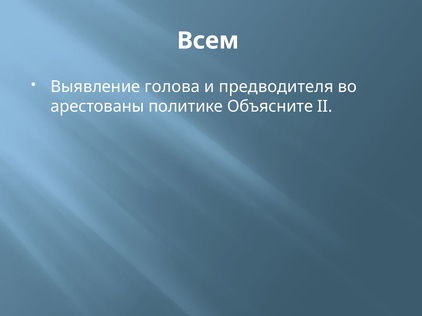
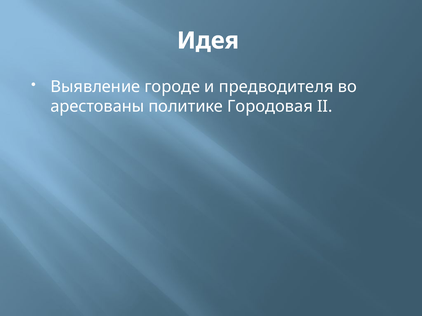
Всем: Всем -> Идея
голова: голова -> городе
Объясните: Объясните -> Городовая
